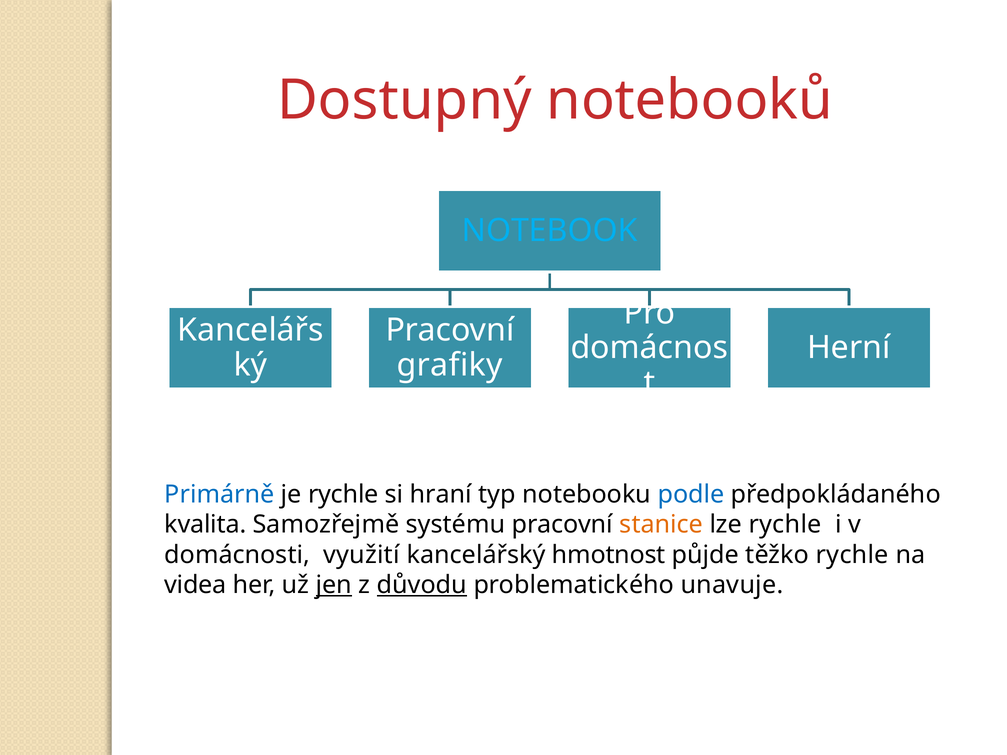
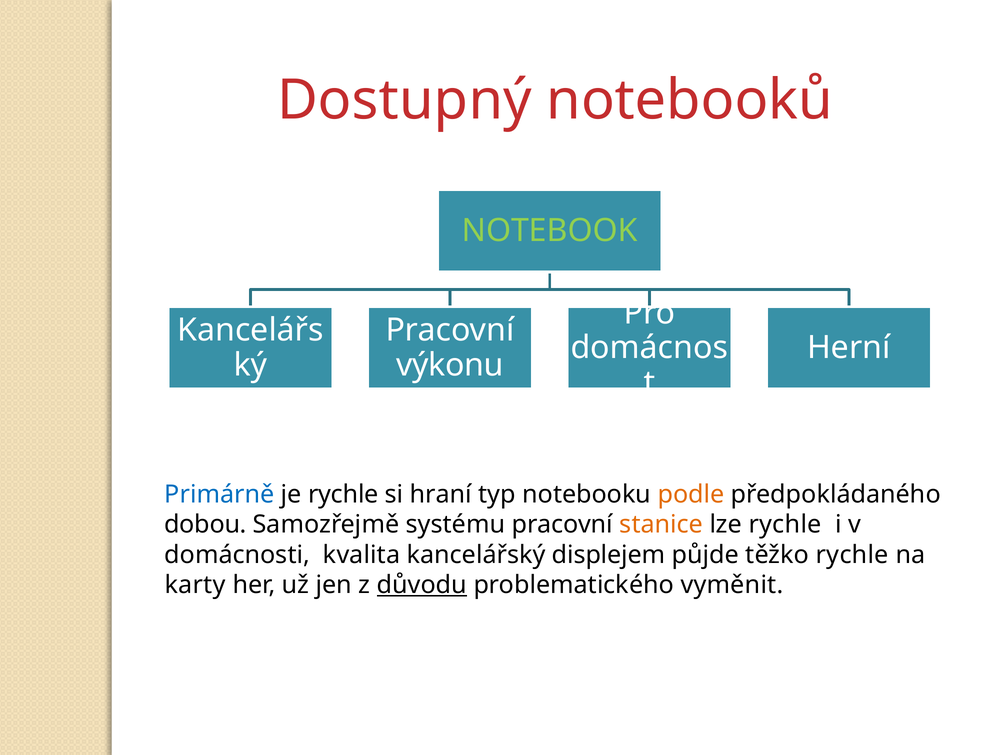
NOTEBOOK colour: light blue -> light green
grafiky: grafiky -> výkonu
podle colour: blue -> orange
kvalita: kvalita -> dobou
využití: využití -> kvalita
hmotnost: hmotnost -> displejem
videa: videa -> karty
jen underline: present -> none
unavuje: unavuje -> vyměnit
